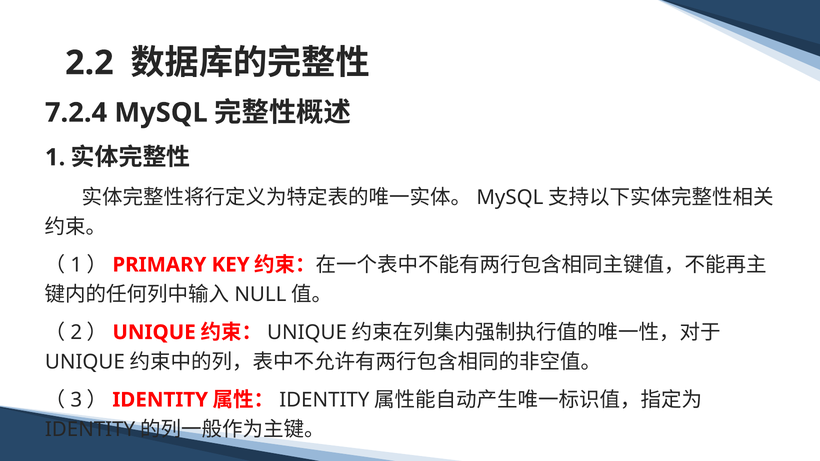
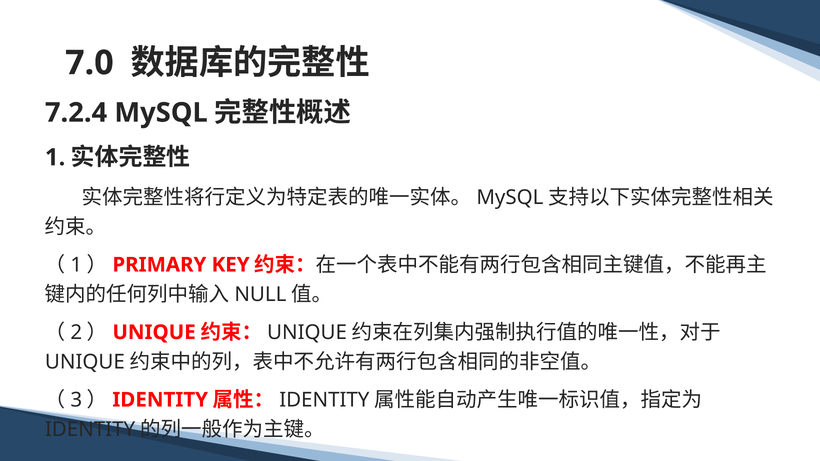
2.2: 2.2 -> 7.0
